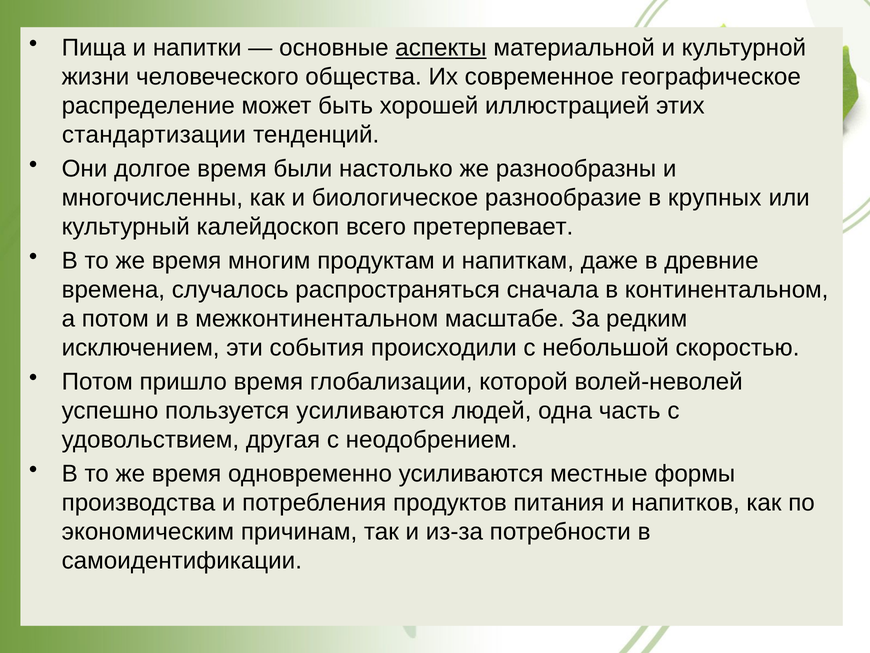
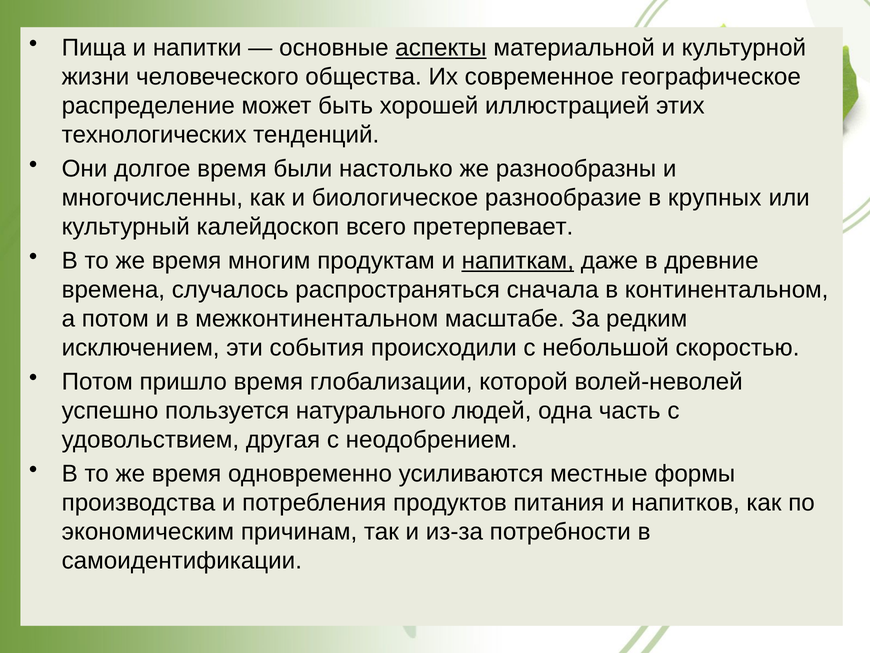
стандартизации: стандартизации -> технологических
напиткам underline: none -> present
пользуется усиливаются: усиливаются -> натурального
